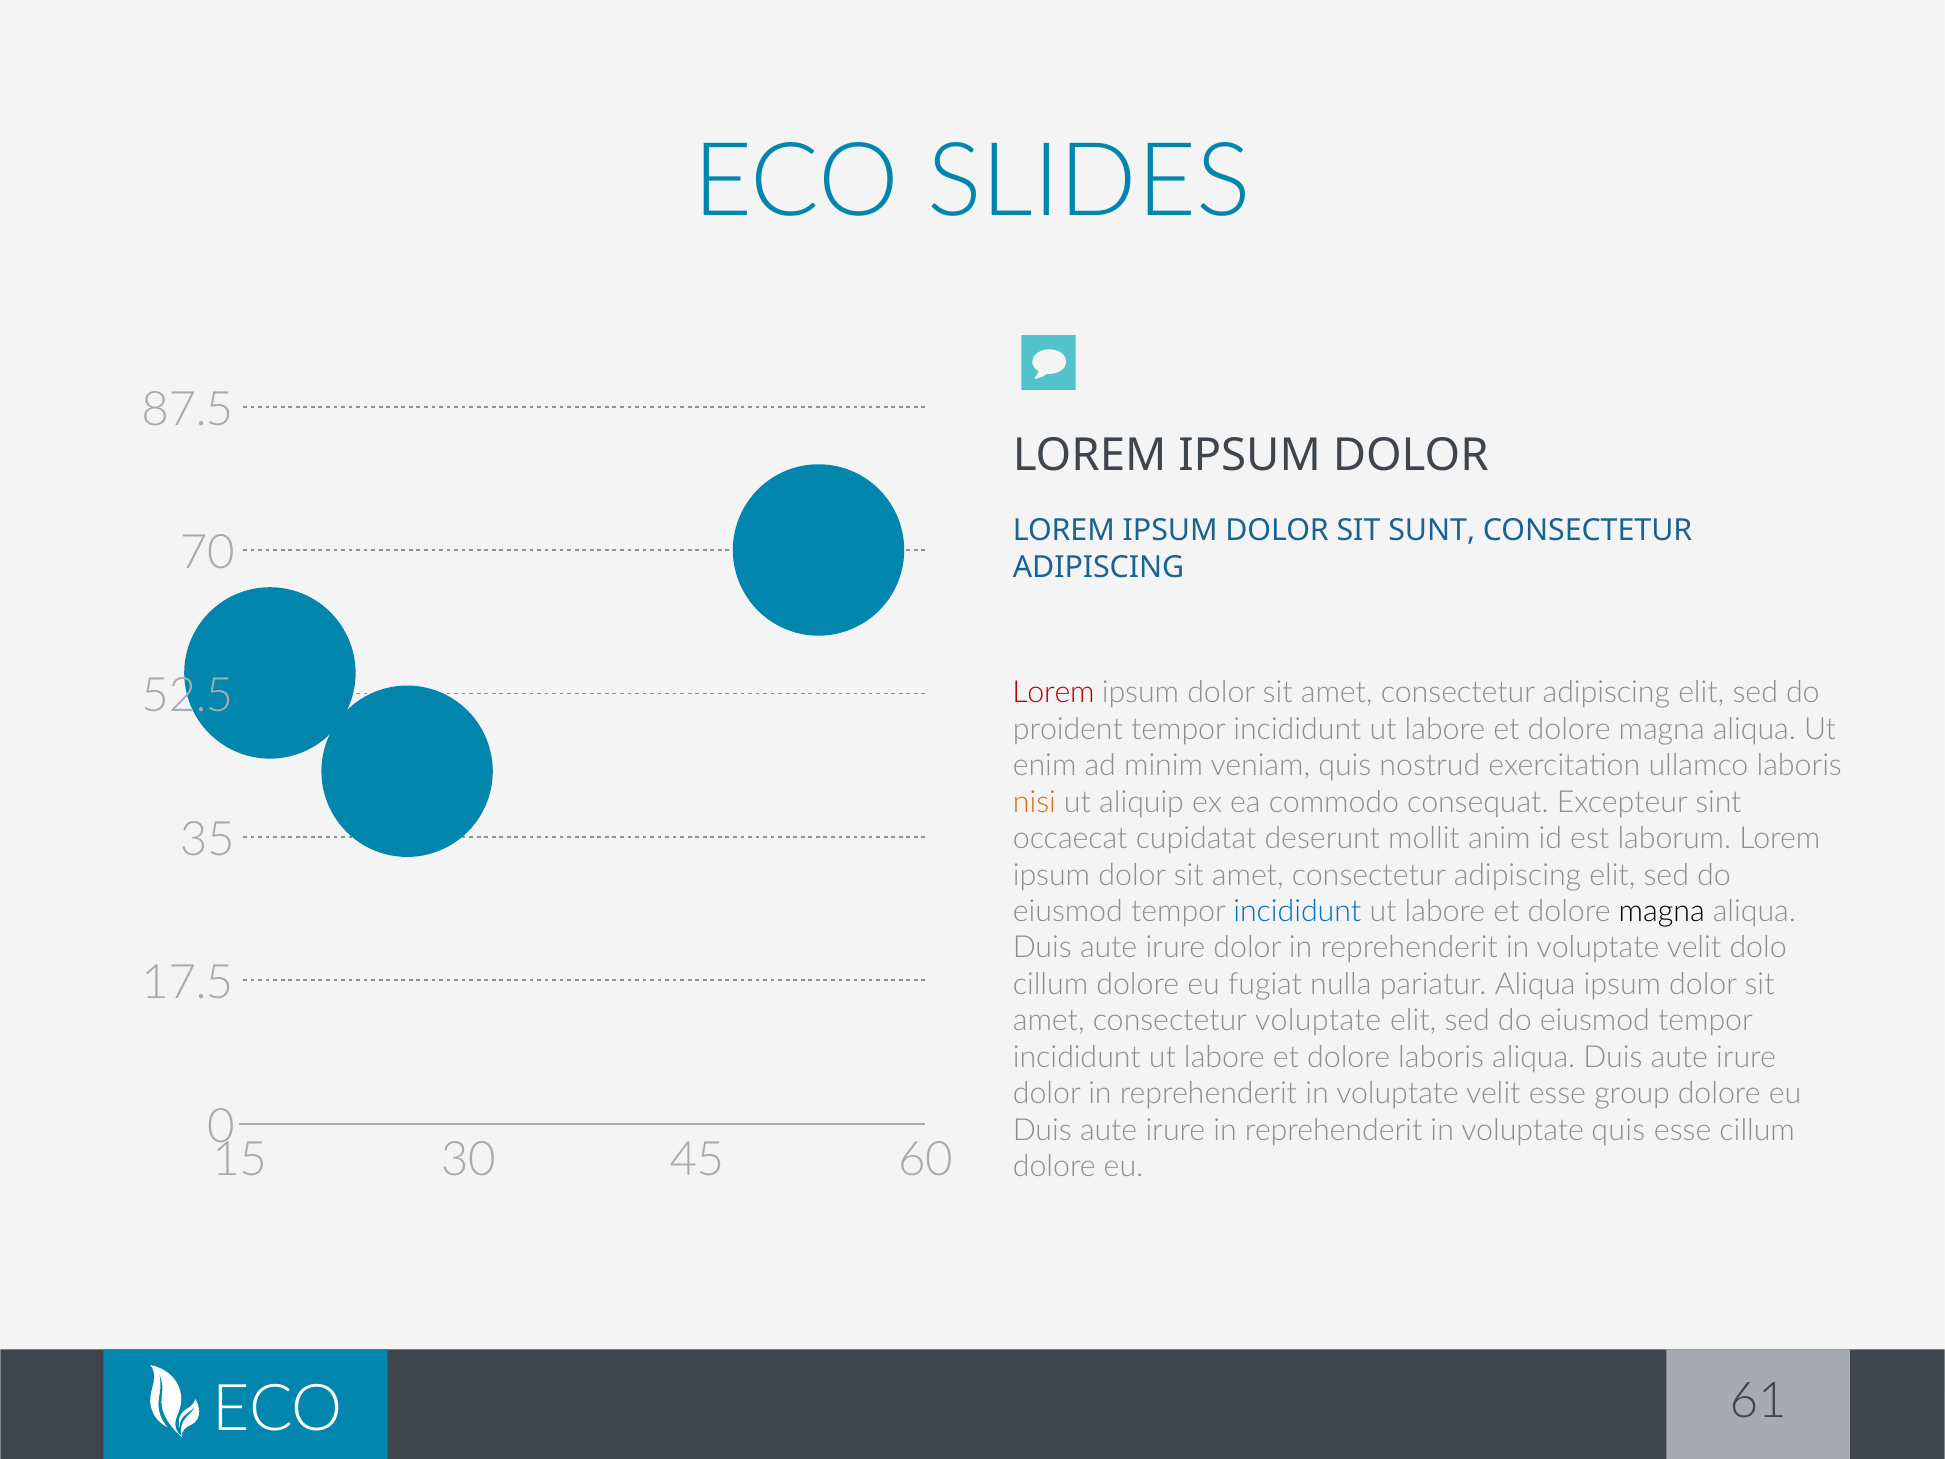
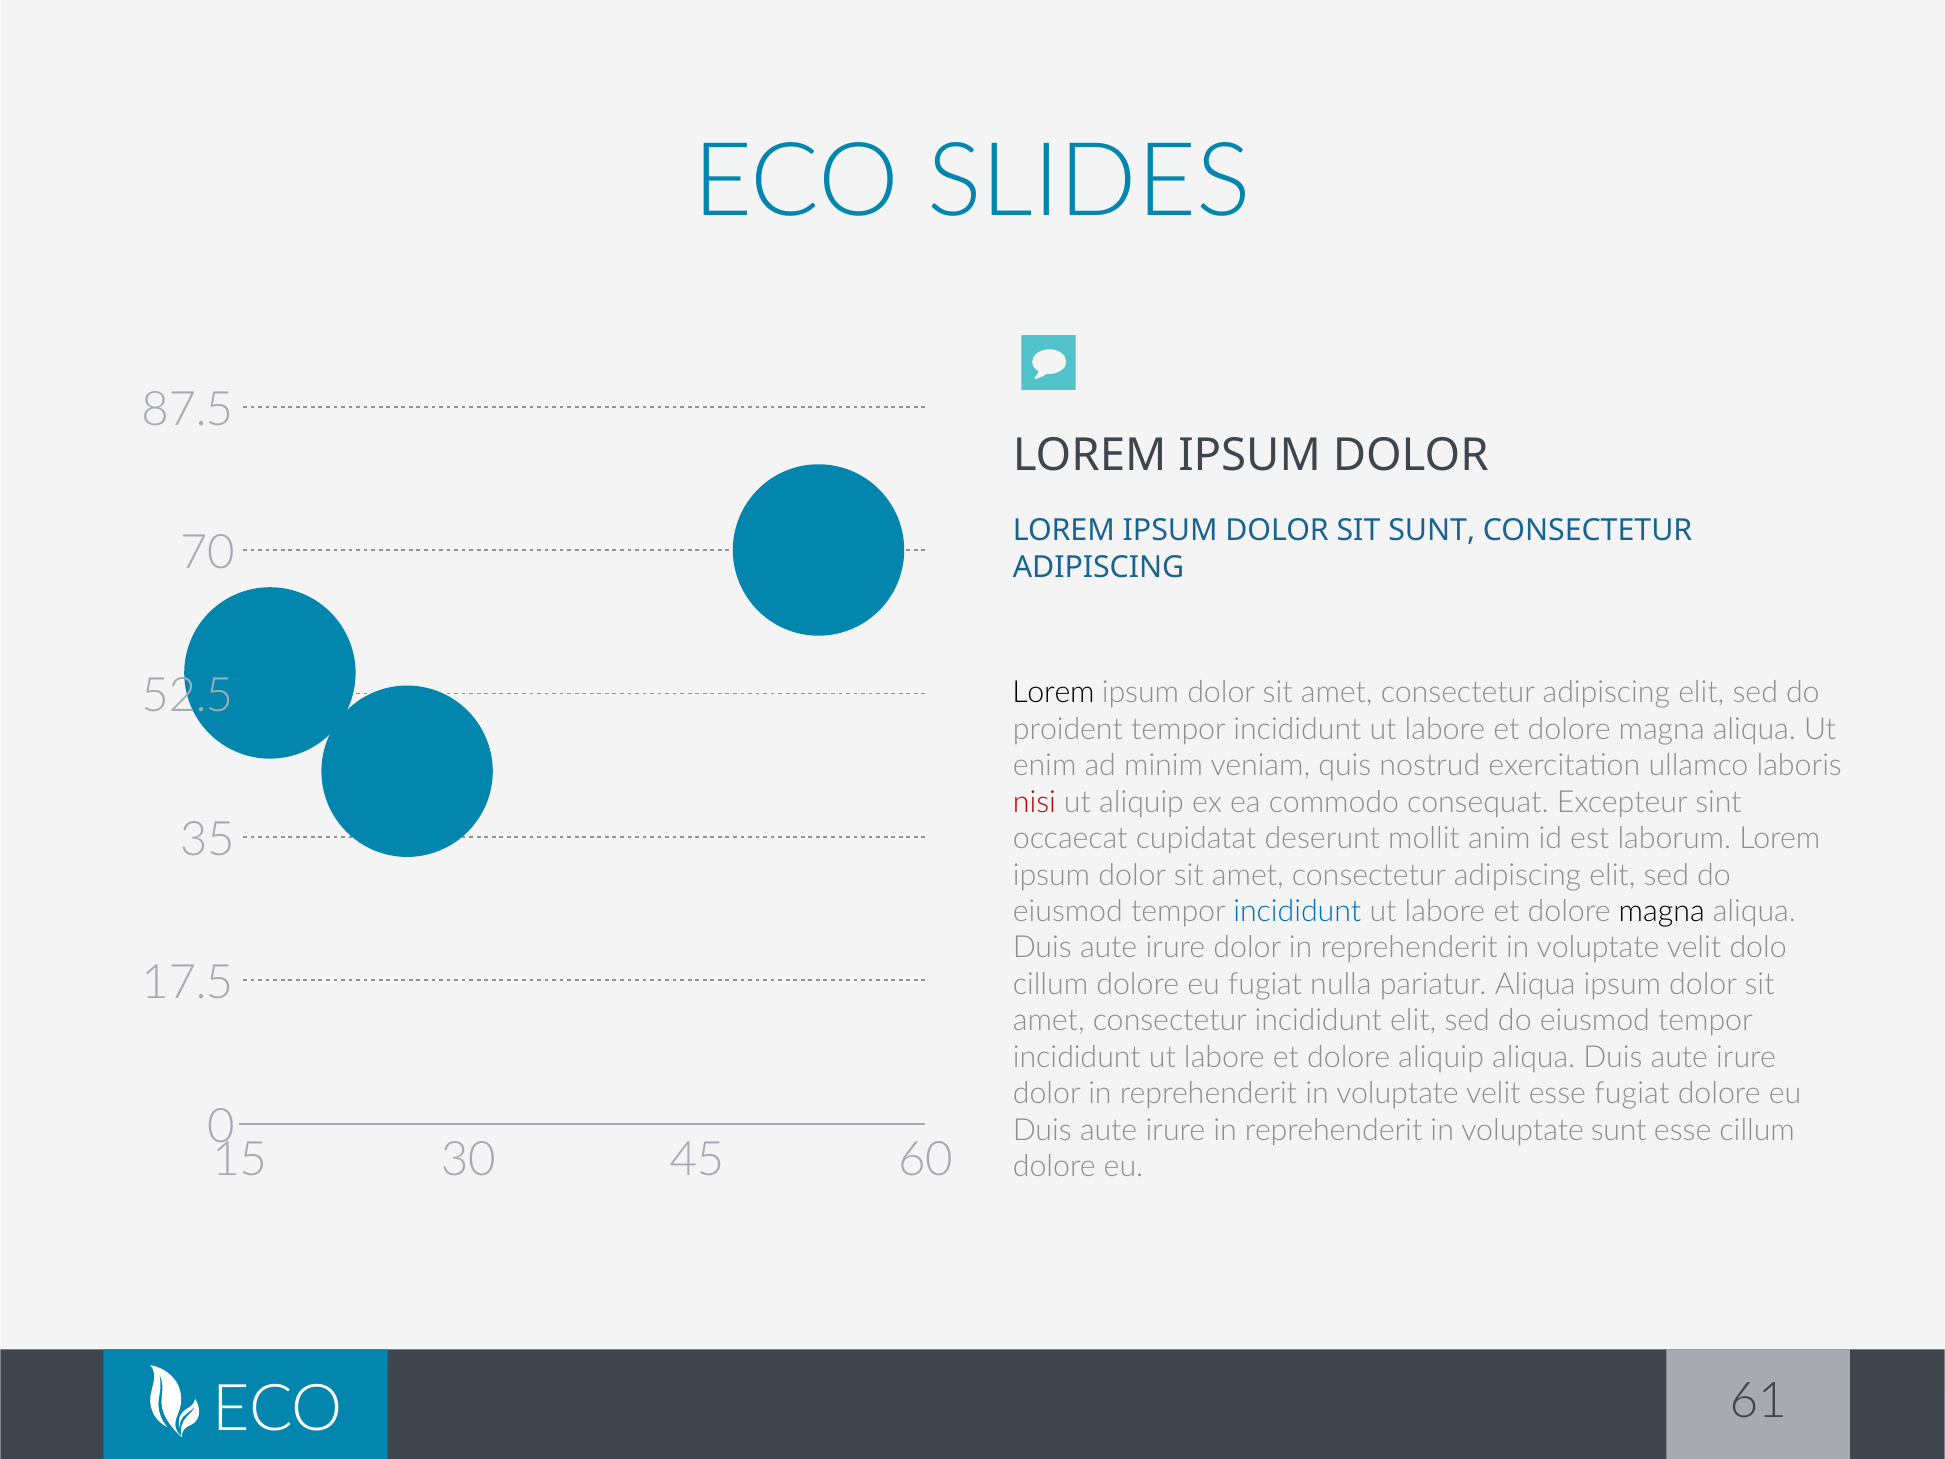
Lorem at (1053, 693) colour: red -> black
nisi colour: orange -> red
consectetur voluptate: voluptate -> incididunt
dolore laboris: laboris -> aliquip
esse group: group -> fugiat
voluptate quis: quis -> sunt
